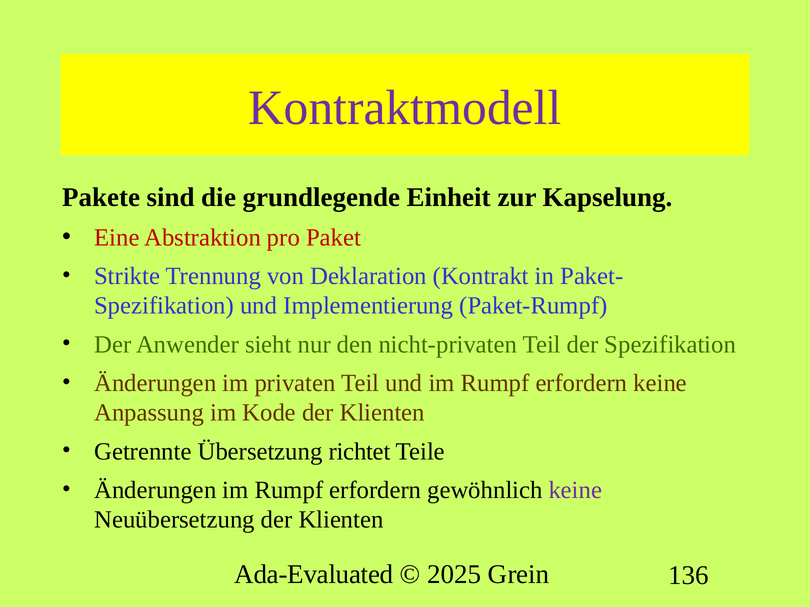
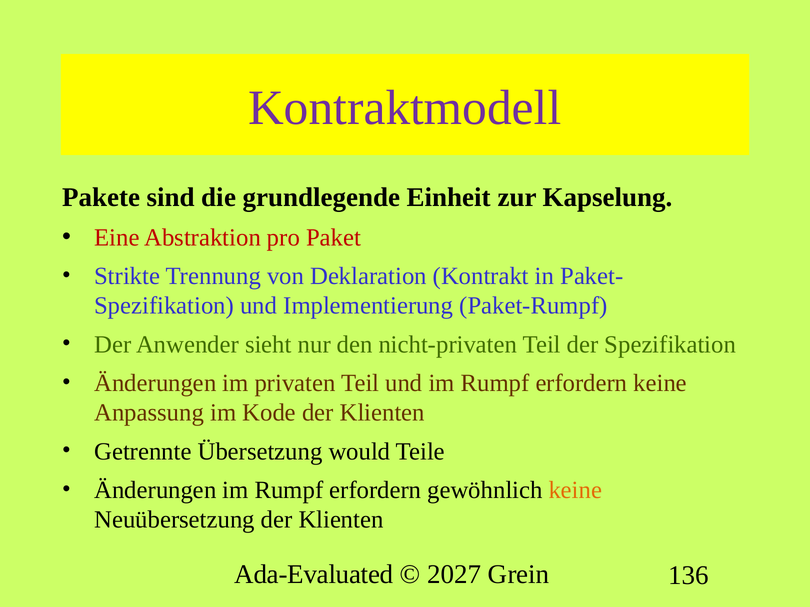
richtet: richtet -> would
keine at (575, 490) colour: purple -> orange
2025: 2025 -> 2027
